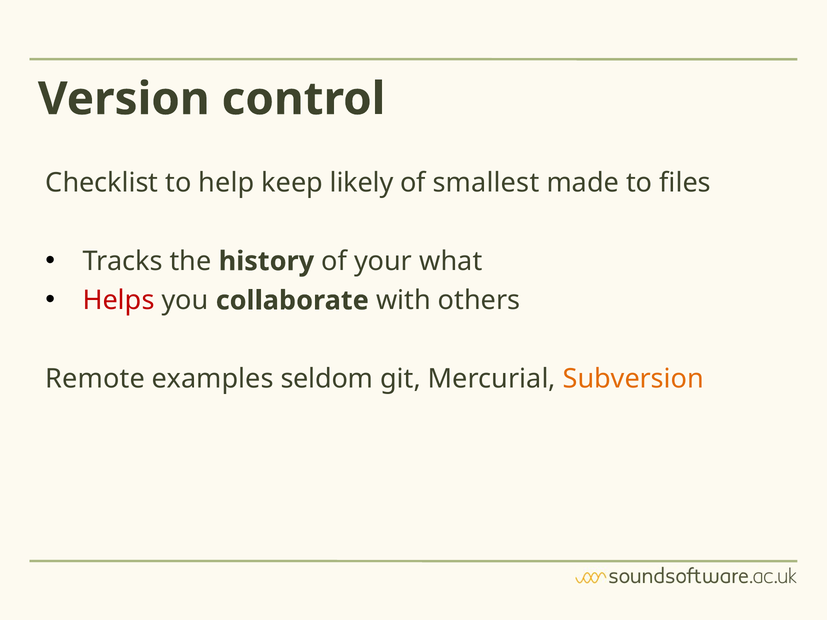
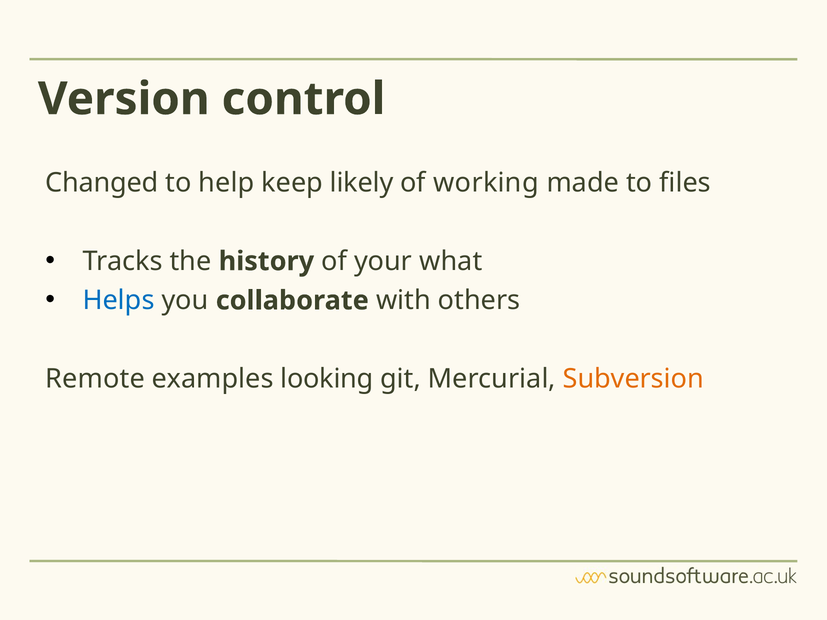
Checklist: Checklist -> Changed
smallest: smallest -> working
Helps colour: red -> blue
seldom: seldom -> looking
